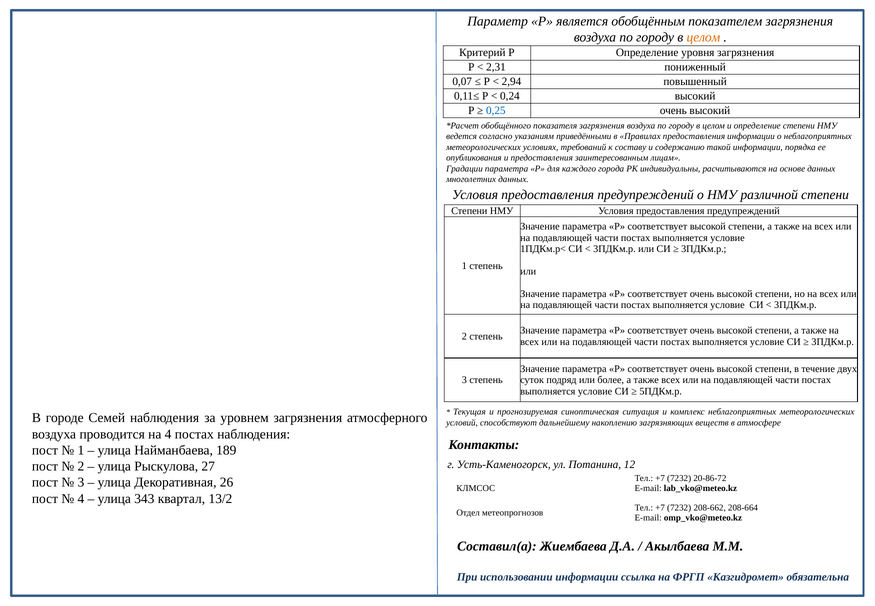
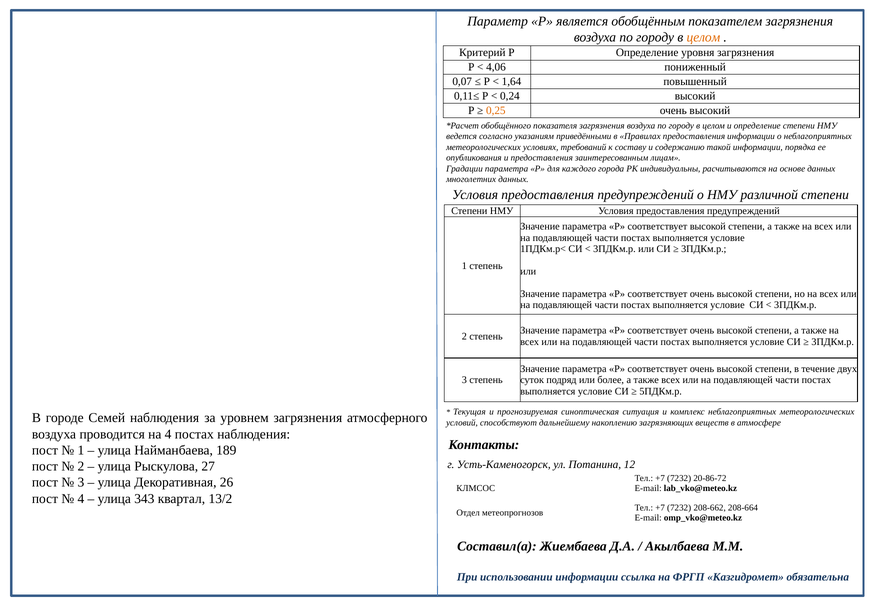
2,31: 2,31 -> 4,06
2,94: 2,94 -> 1,64
0,25 colour: blue -> orange
